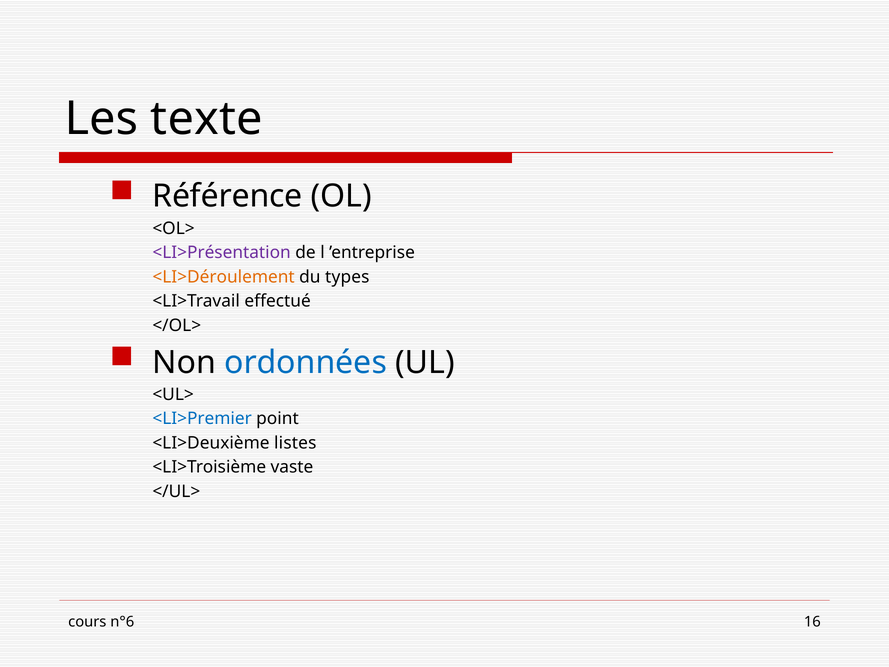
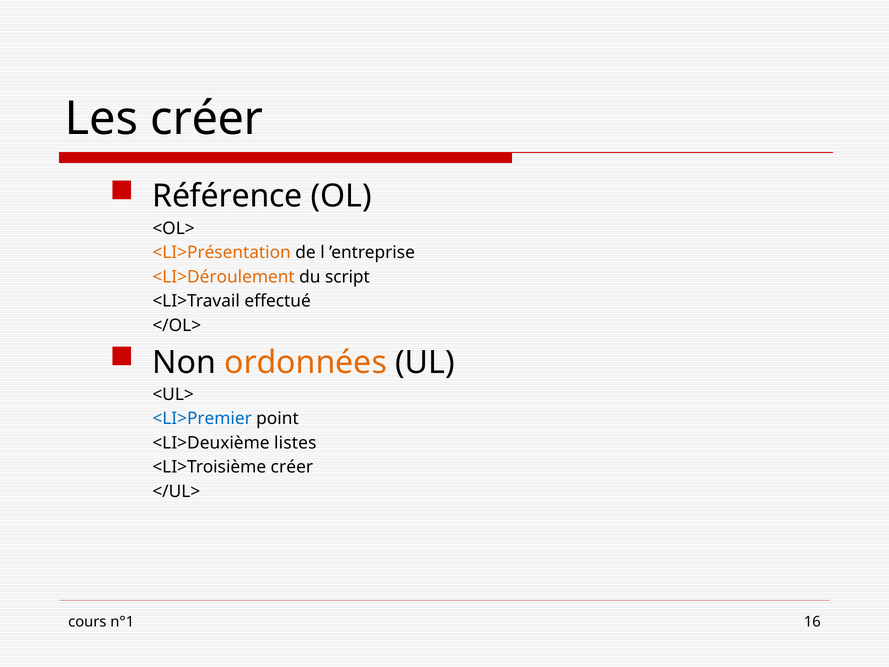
Les texte: texte -> créer
<LI>Présentation colour: purple -> orange
types: types -> script
ordonnées colour: blue -> orange
<LI>Troisième vaste: vaste -> créer
n°6: n°6 -> n°1
